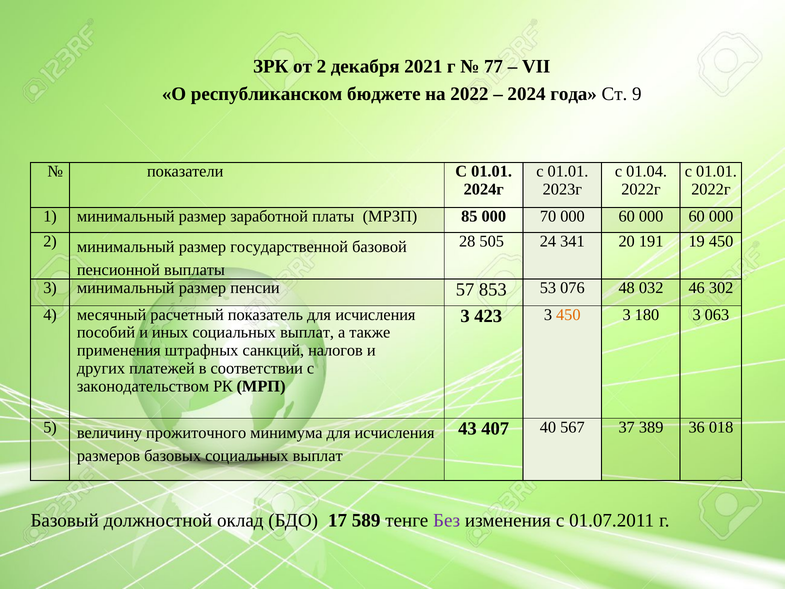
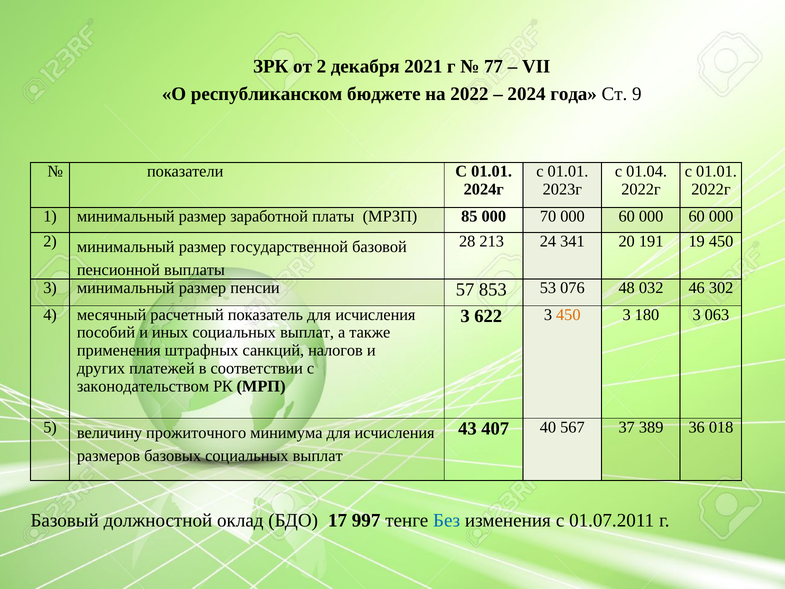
505: 505 -> 213
423: 423 -> 622
589: 589 -> 997
Без colour: purple -> blue
